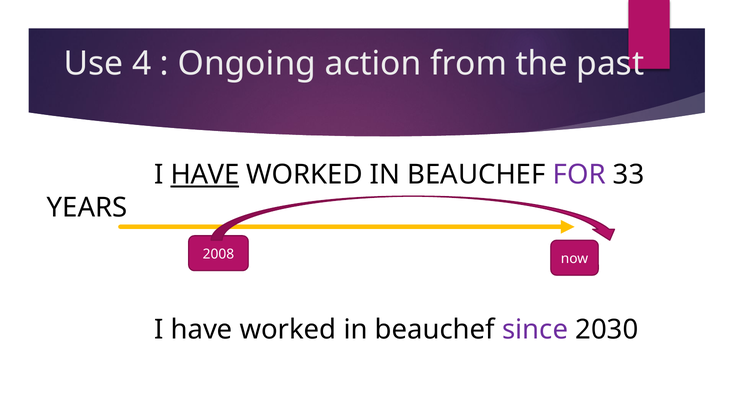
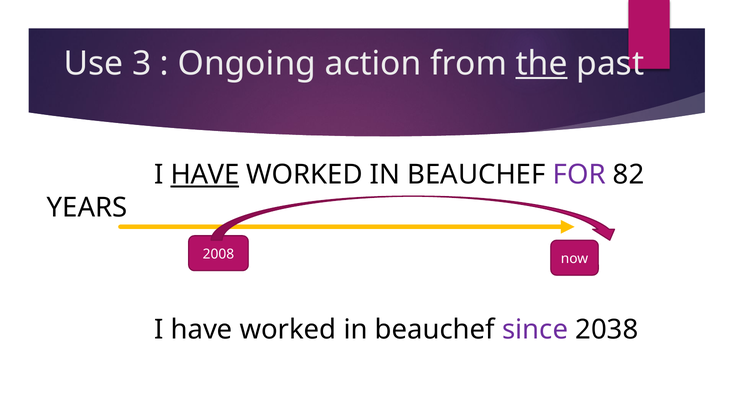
4: 4 -> 3
the underline: none -> present
33: 33 -> 82
2030: 2030 -> 2038
